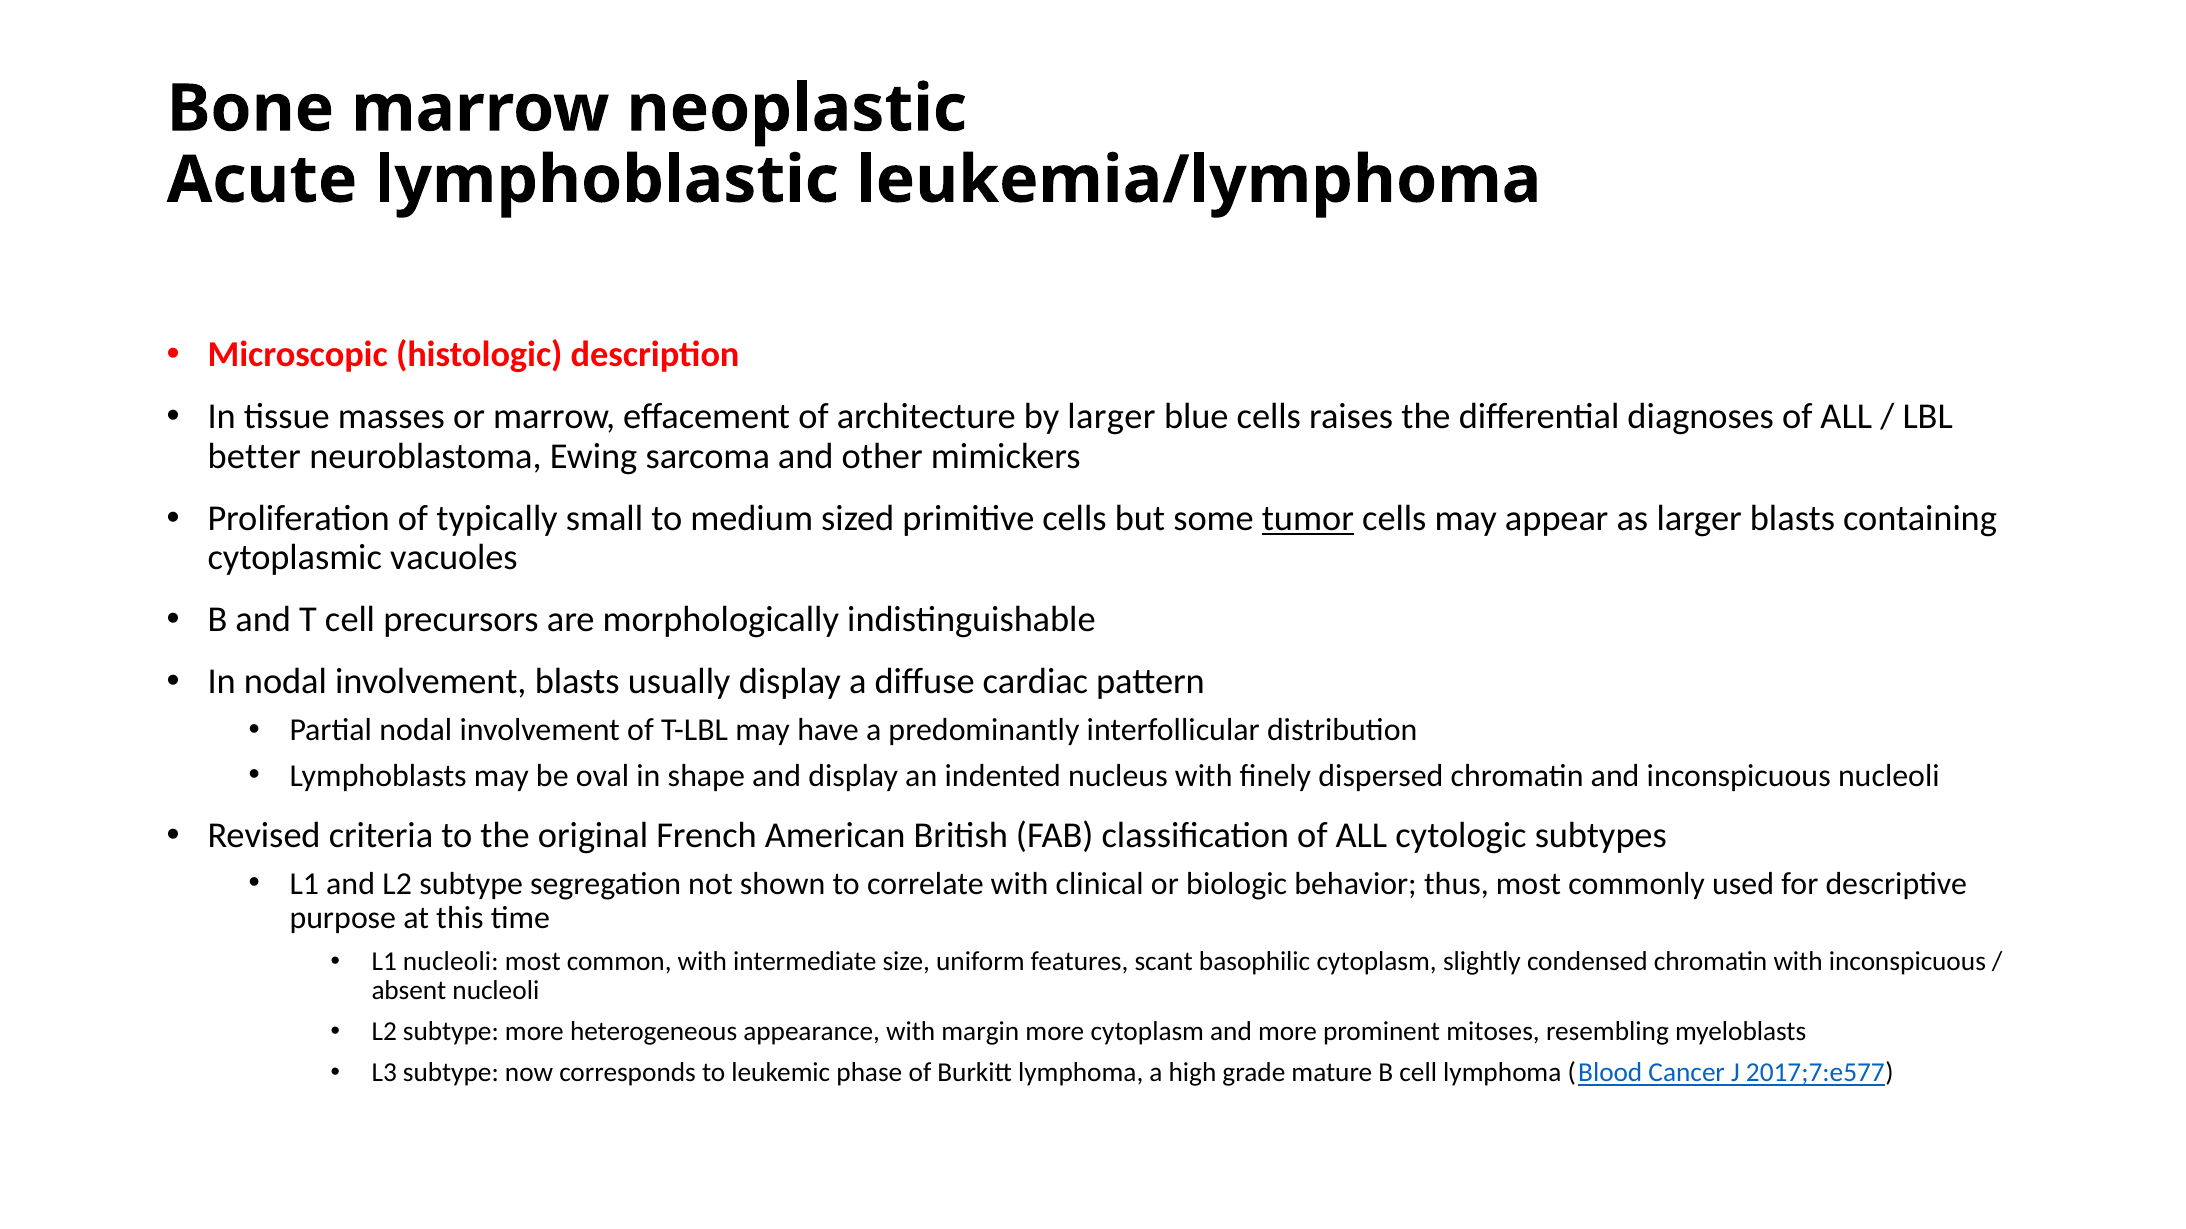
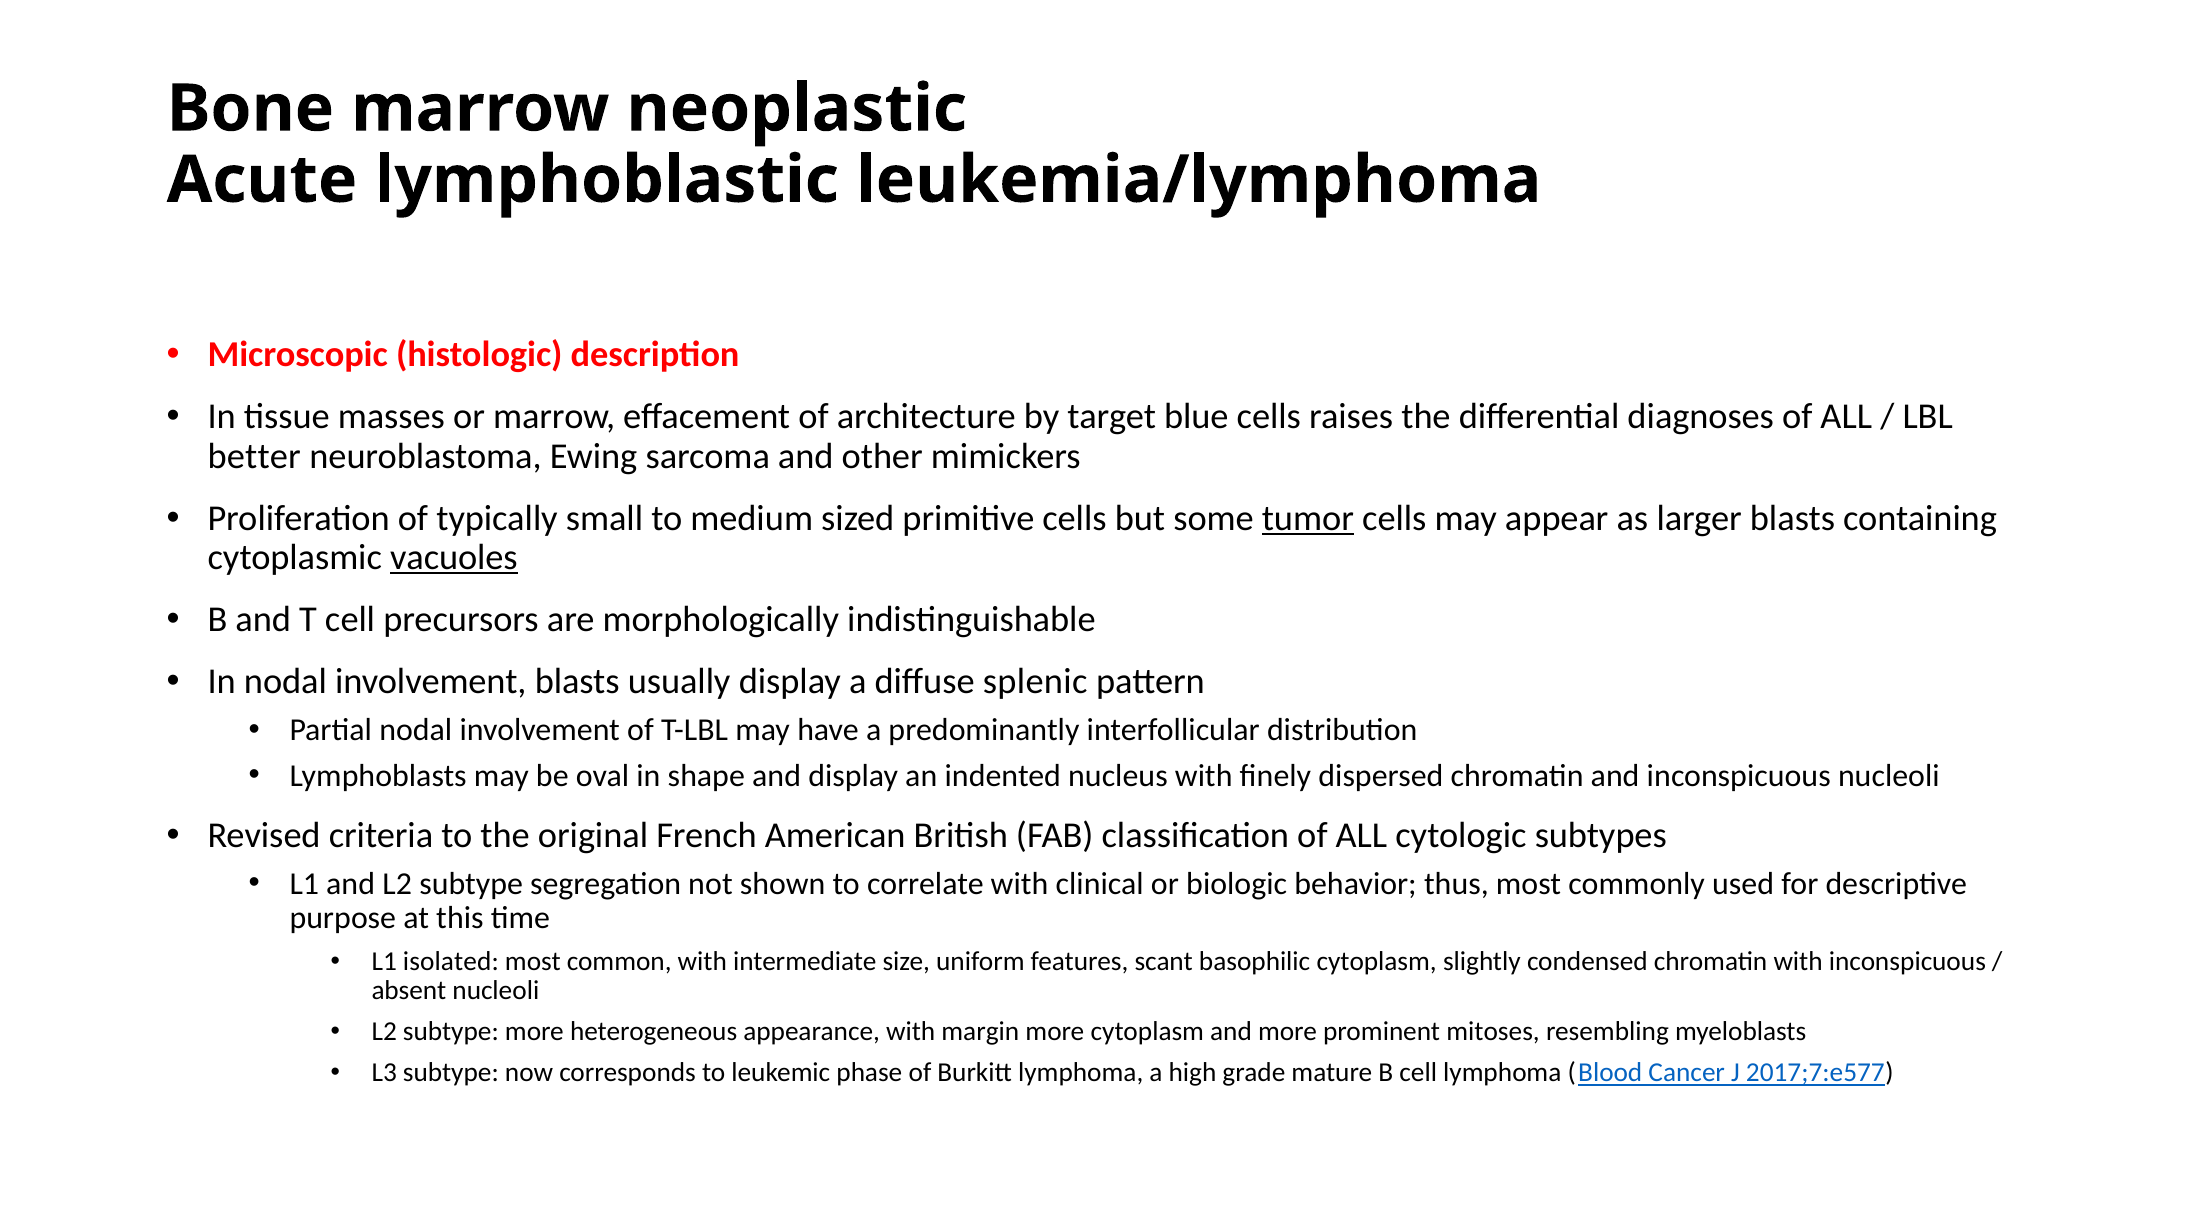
by larger: larger -> target
vacuoles underline: none -> present
cardiac: cardiac -> splenic
L1 nucleoli: nucleoli -> isolated
